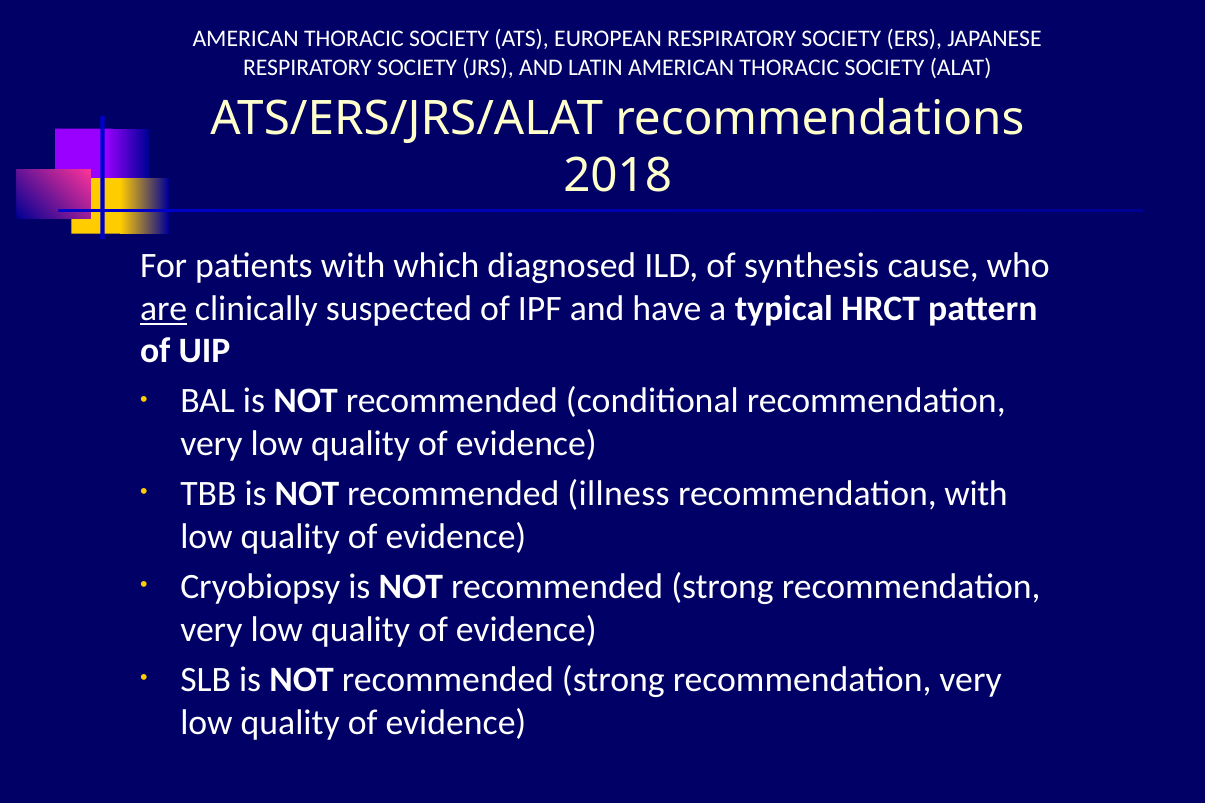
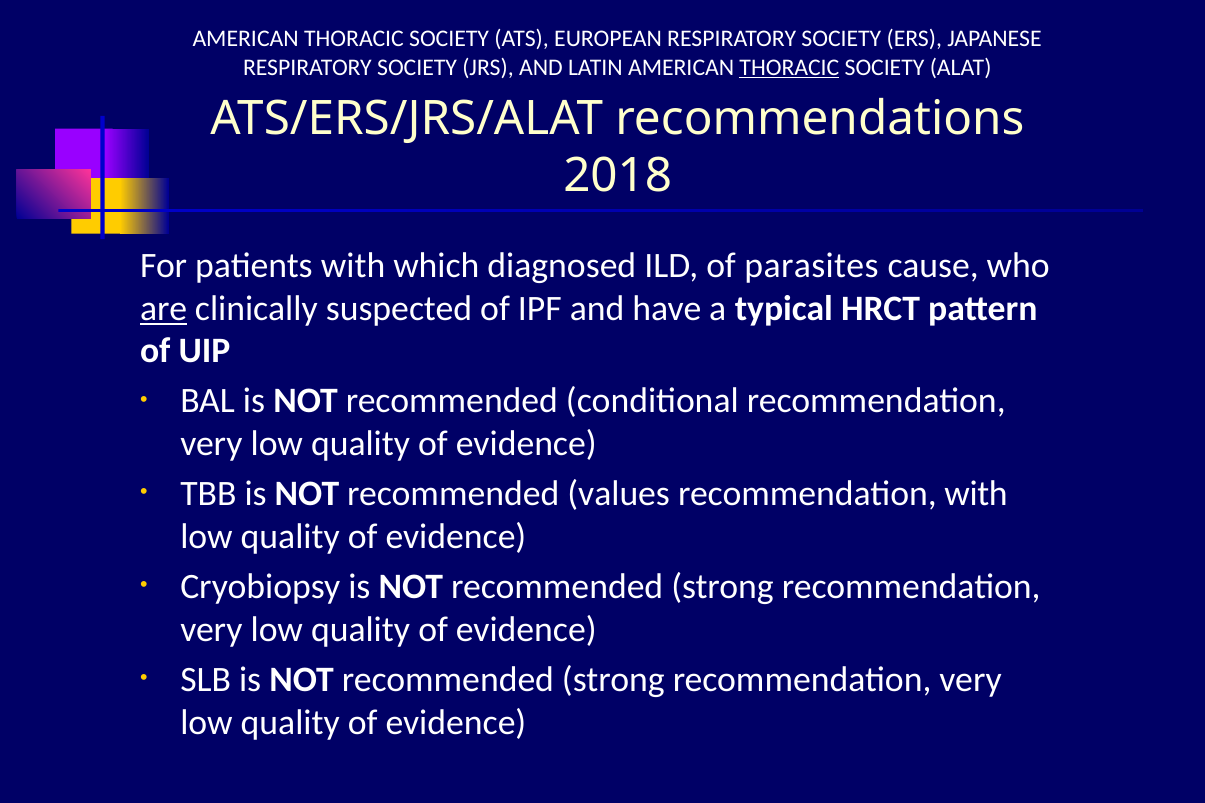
THORACIC at (789, 68) underline: none -> present
synthesis: synthesis -> parasites
illness: illness -> values
